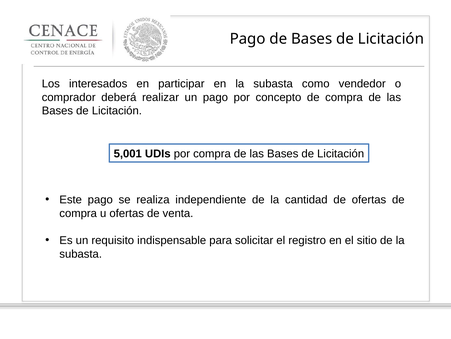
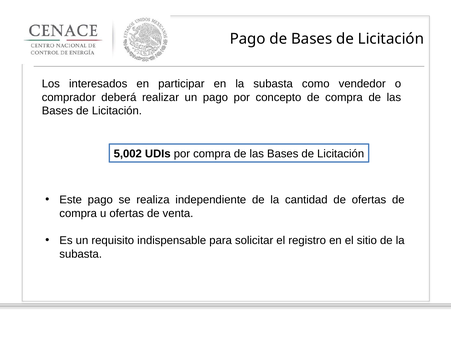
5,001: 5,001 -> 5,002
